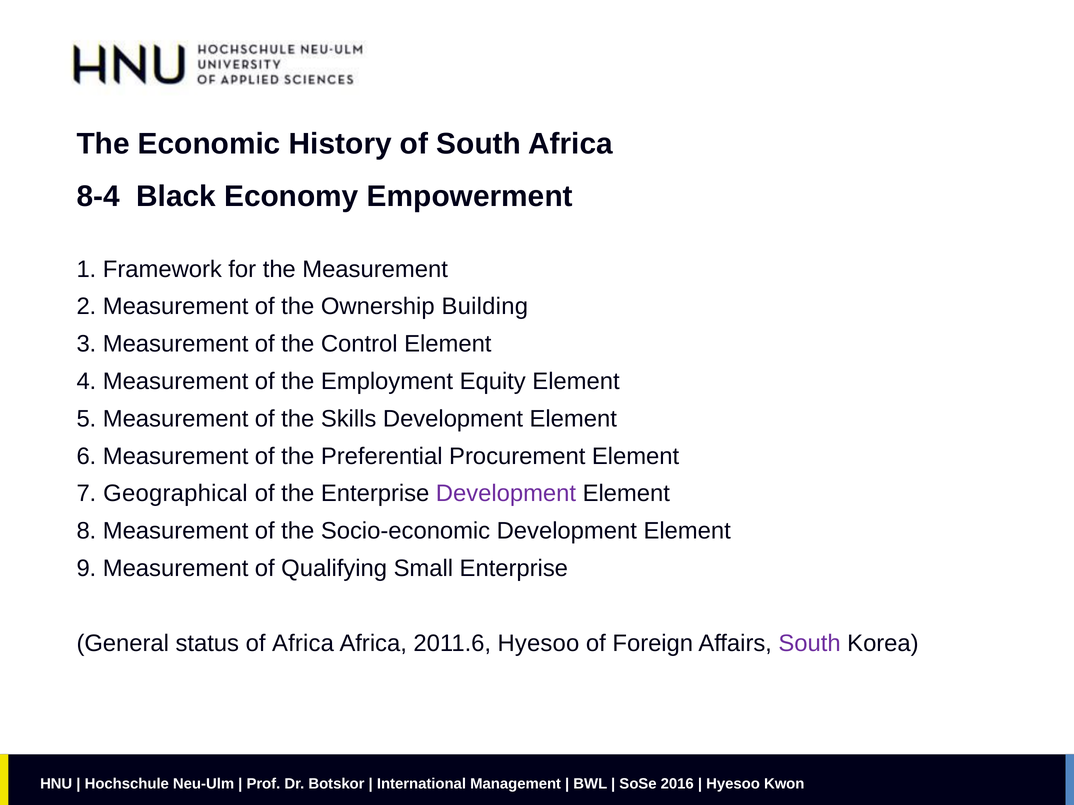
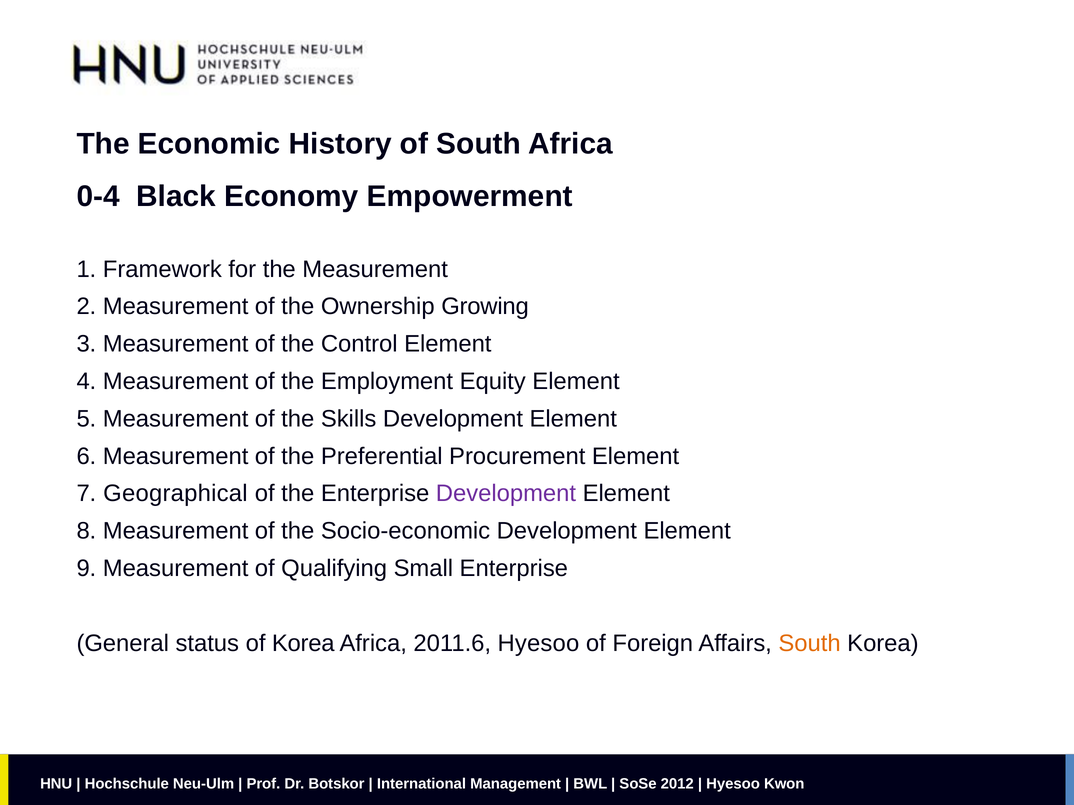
8-4: 8-4 -> 0-4
Building: Building -> Growing
of Africa: Africa -> Korea
South at (810, 644) colour: purple -> orange
2016: 2016 -> 2012
